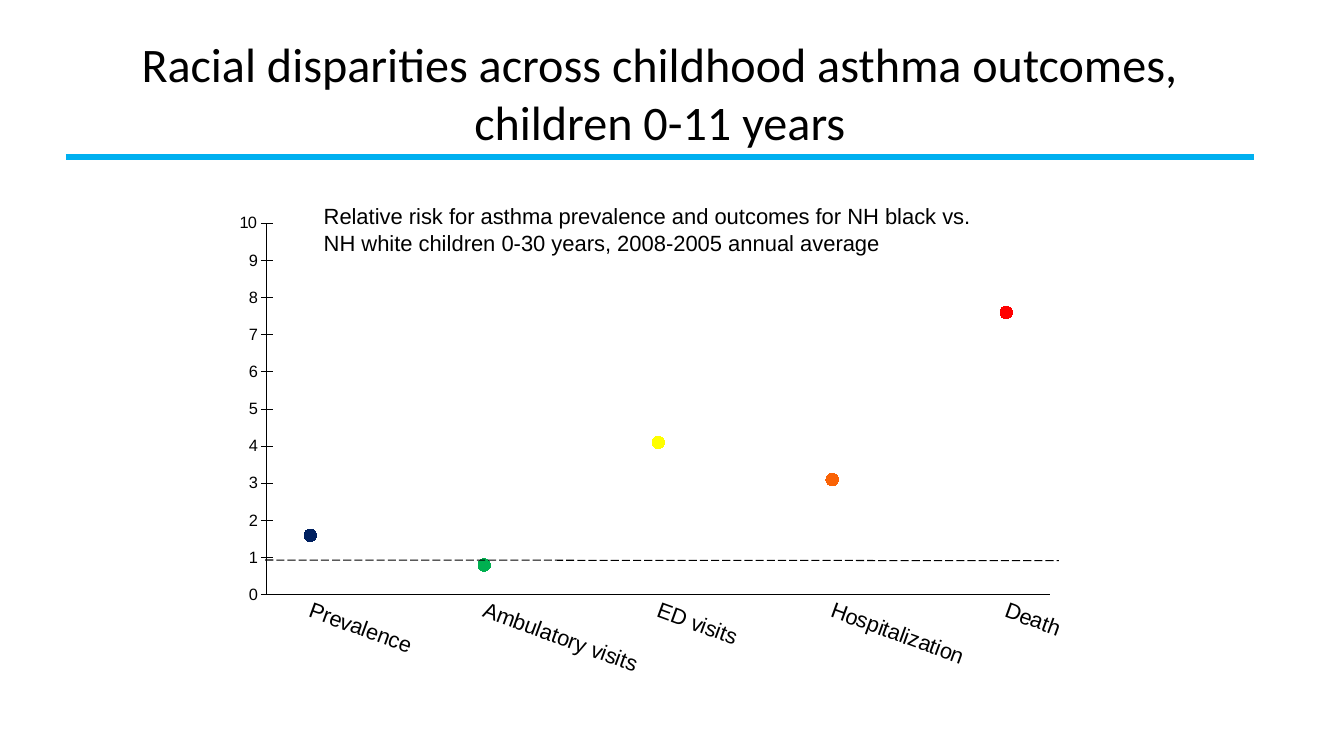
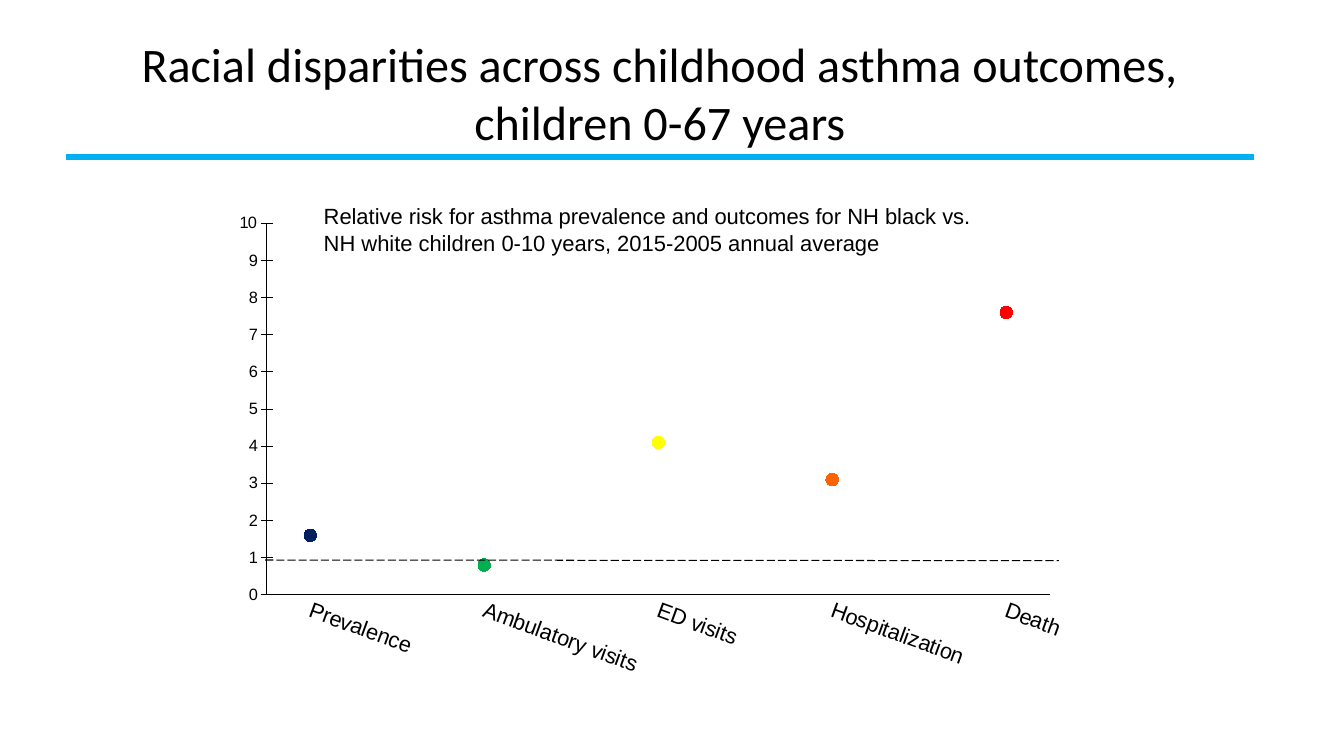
0-11: 0-11 -> 0-67
0-30: 0-30 -> 0-10
2008-2005: 2008-2005 -> 2015-2005
